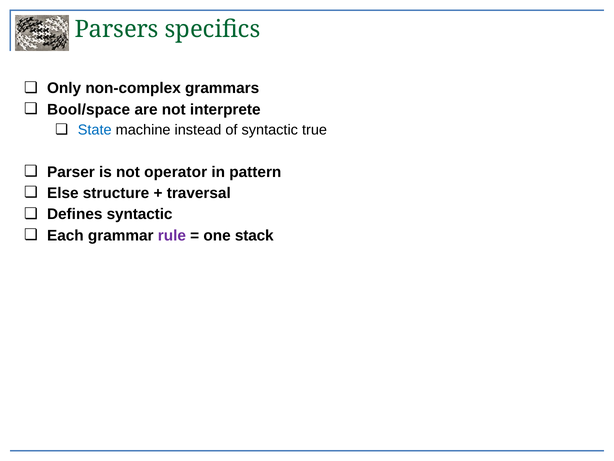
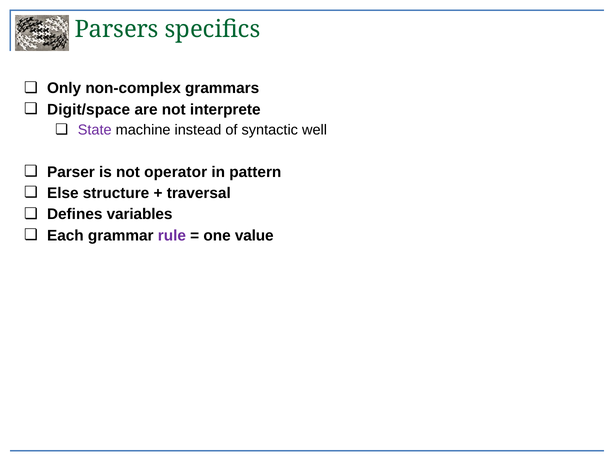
Bool/space: Bool/space -> Digit/space
State colour: blue -> purple
true: true -> well
Defines syntactic: syntactic -> variables
stack: stack -> value
